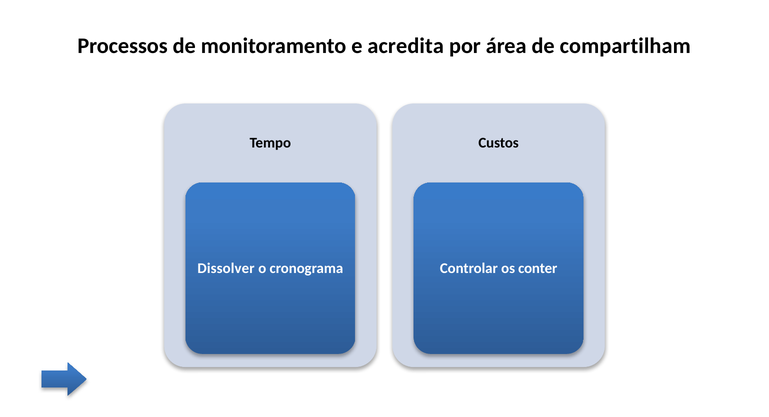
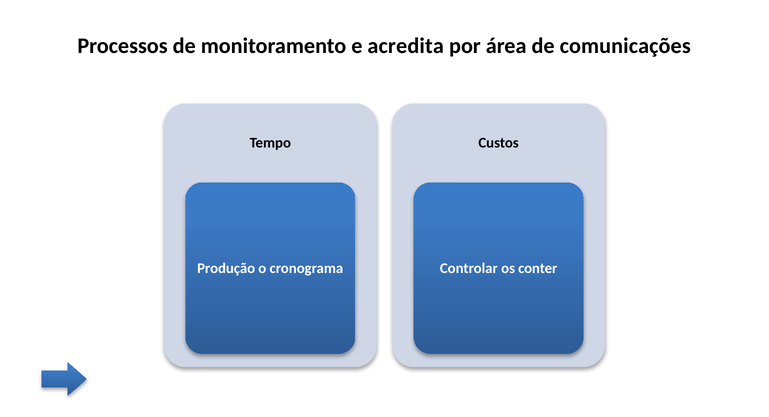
compartilham: compartilham -> comunicações
Dissolver: Dissolver -> Produção
